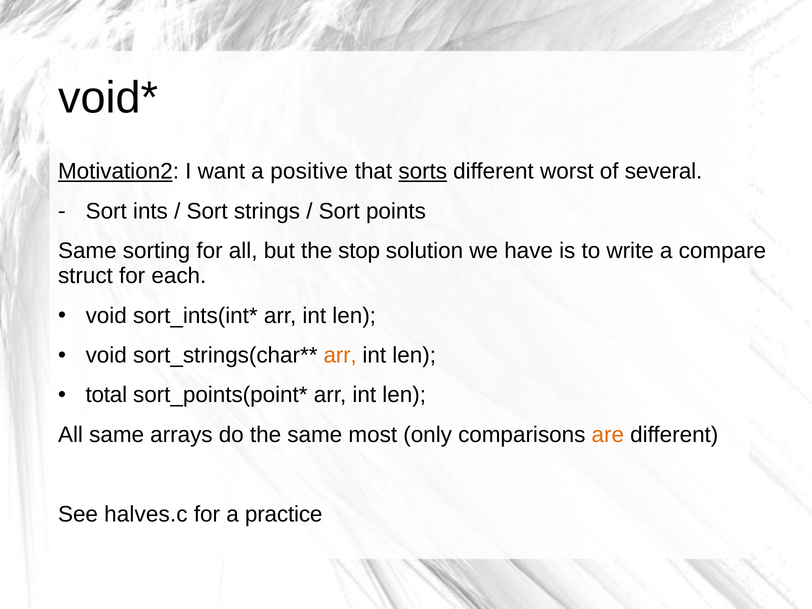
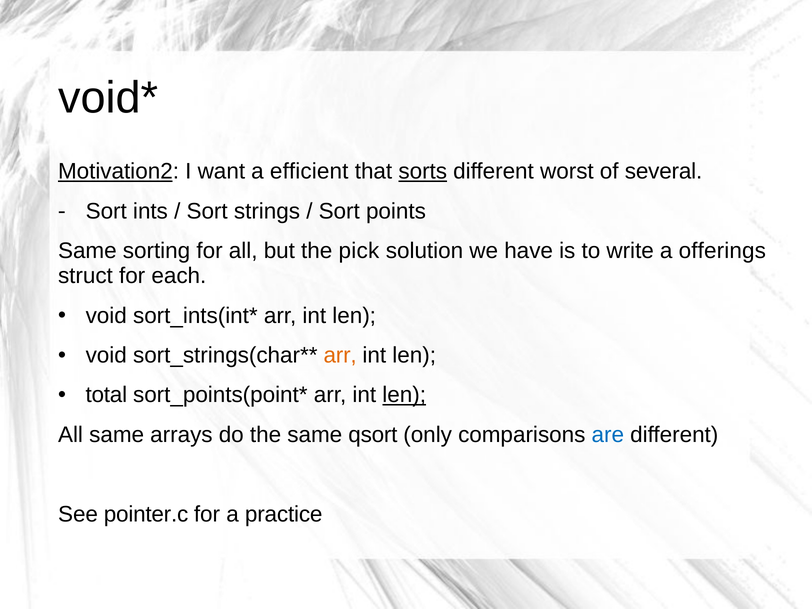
positive: positive -> efficient
stop: stop -> pick
compare: compare -> offerings
len at (404, 395) underline: none -> present
most: most -> qsort
are colour: orange -> blue
halves.c: halves.c -> pointer.c
